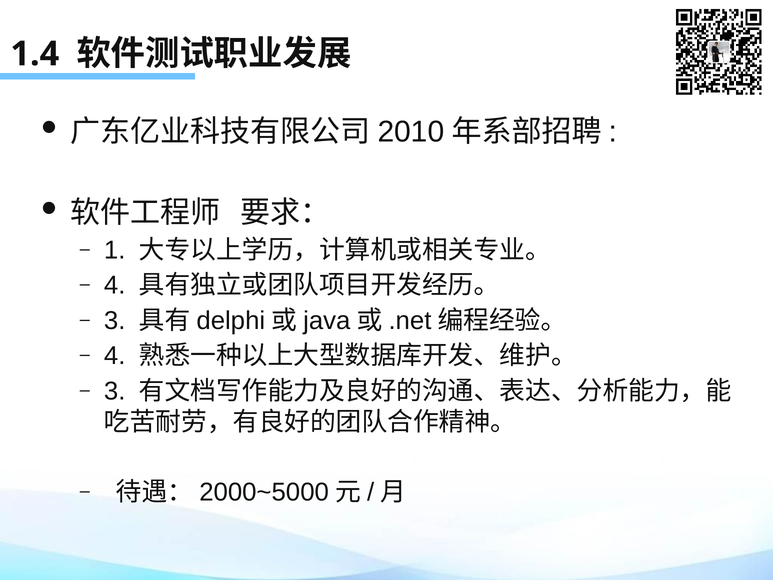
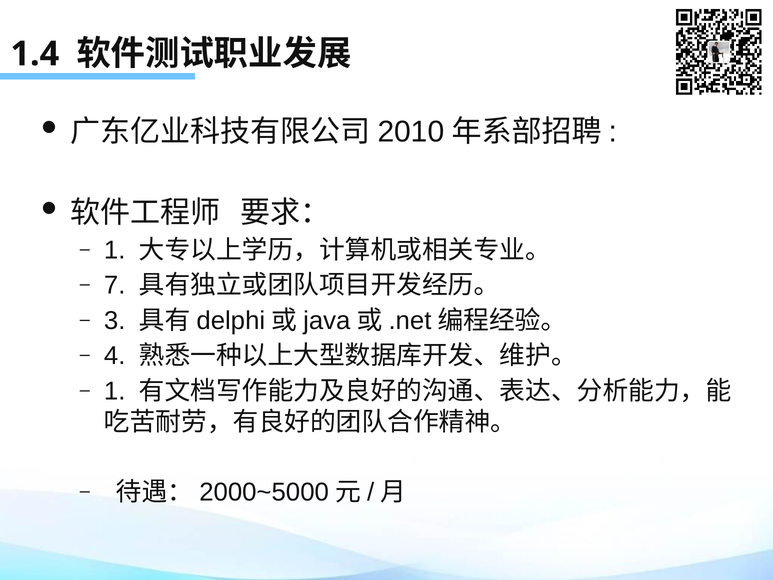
4 at (115, 285): 4 -> 7
3 at (115, 391): 3 -> 1
